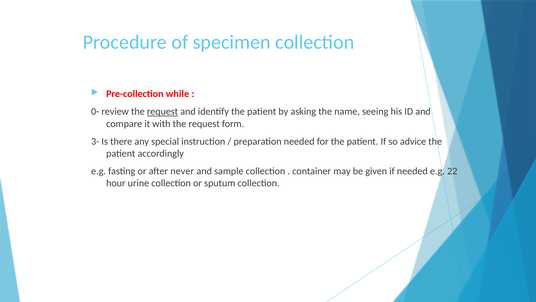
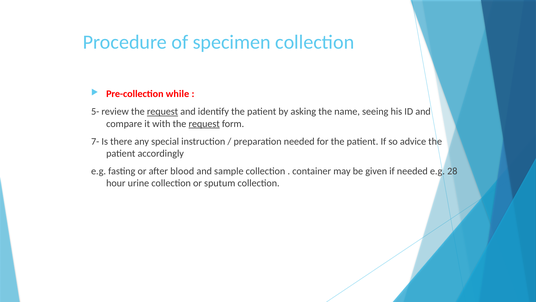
0-: 0- -> 5-
request at (204, 124) underline: none -> present
3-: 3- -> 7-
never: never -> blood
22: 22 -> 28
